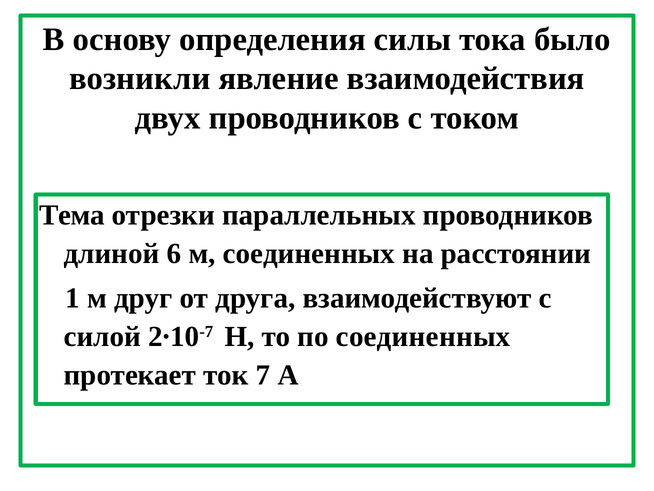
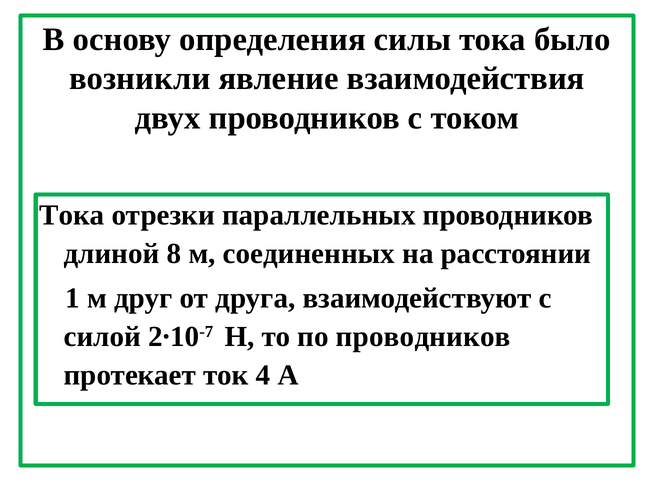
Тема at (72, 215): Тема -> Тока
6: 6 -> 8
по соединенных: соединенных -> проводников
7: 7 -> 4
